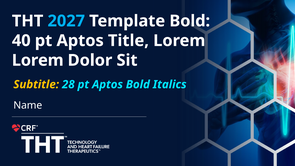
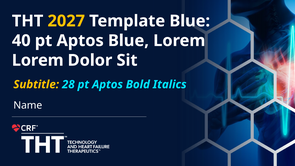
2027 colour: light blue -> yellow
Template Bold: Bold -> Blue
Aptos Title: Title -> Blue
